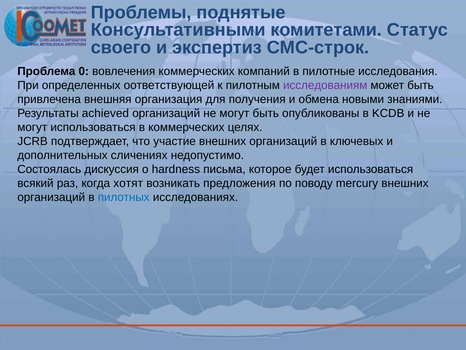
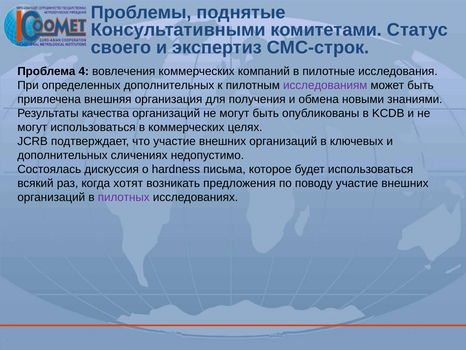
0: 0 -> 4
определенных оответствующей: оответствующей -> дополнительных
achieved: achieved -> качества
поводу mercury: mercury -> участие
пилотных colour: blue -> purple
